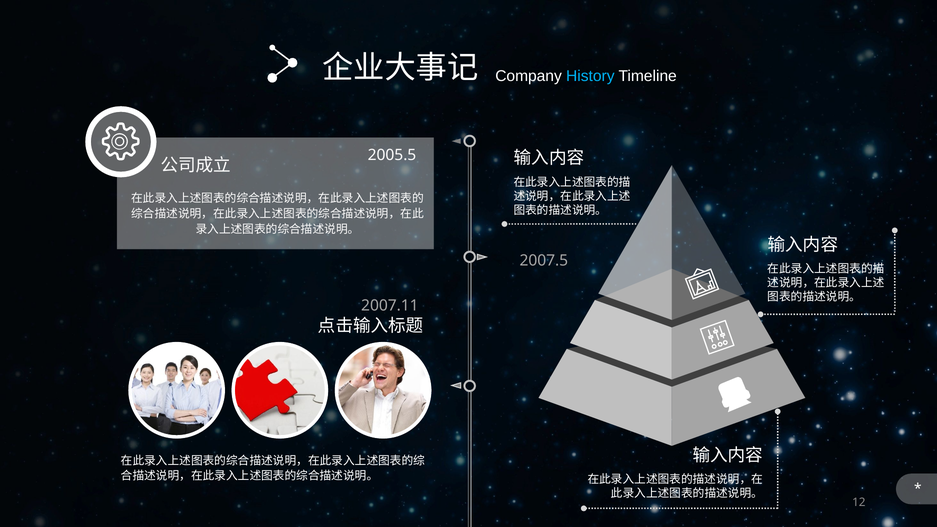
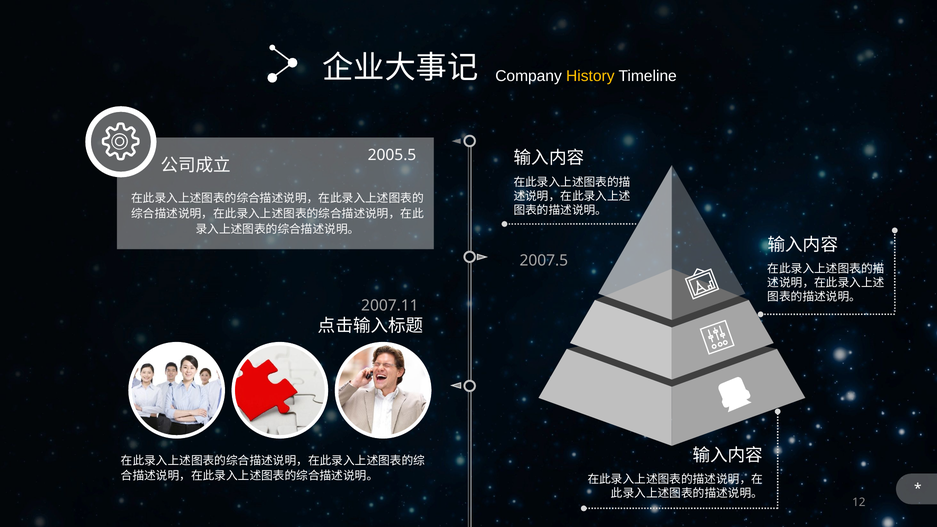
History colour: light blue -> yellow
